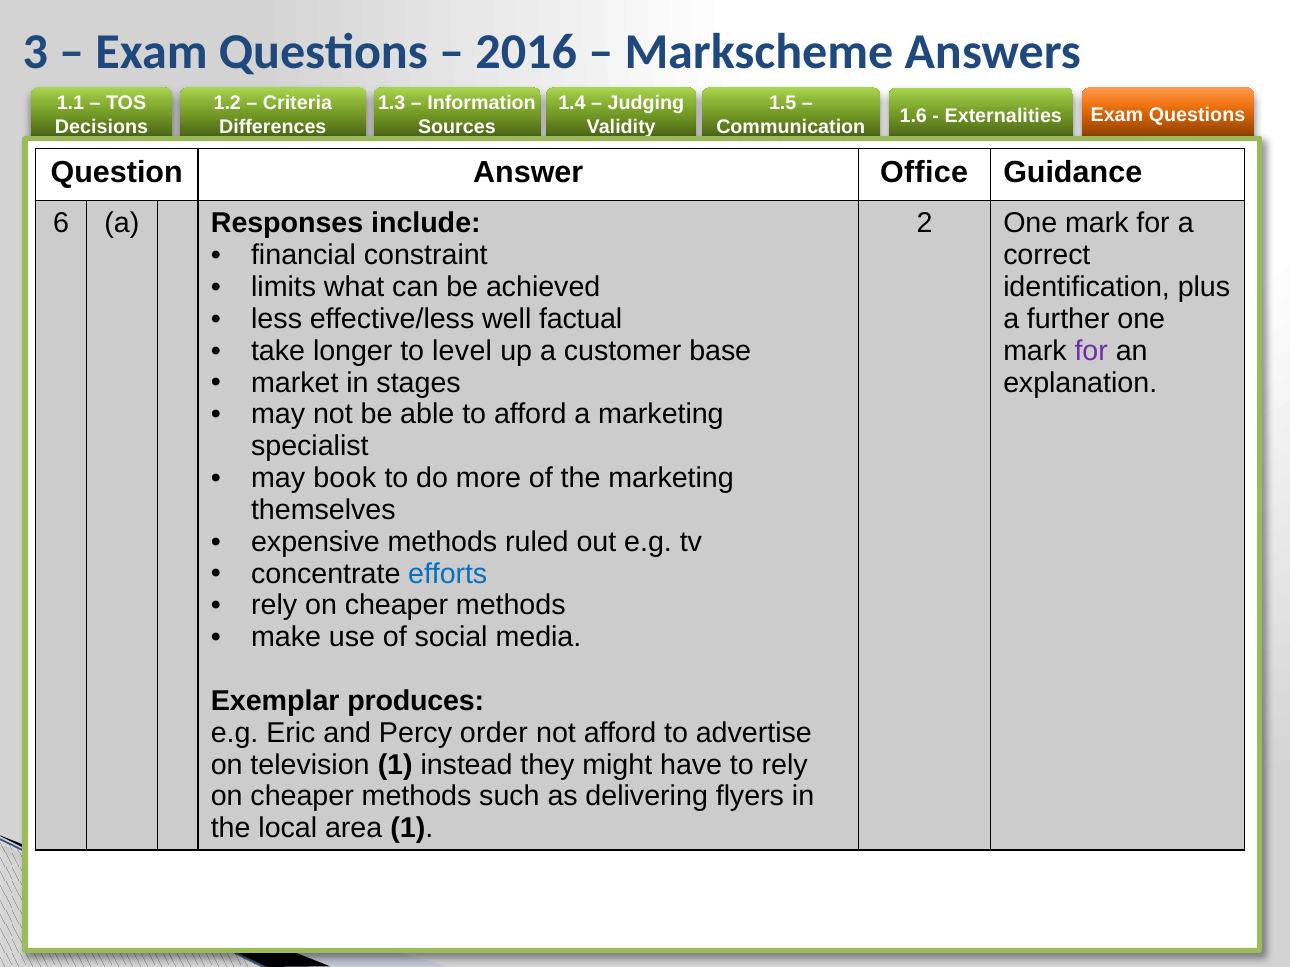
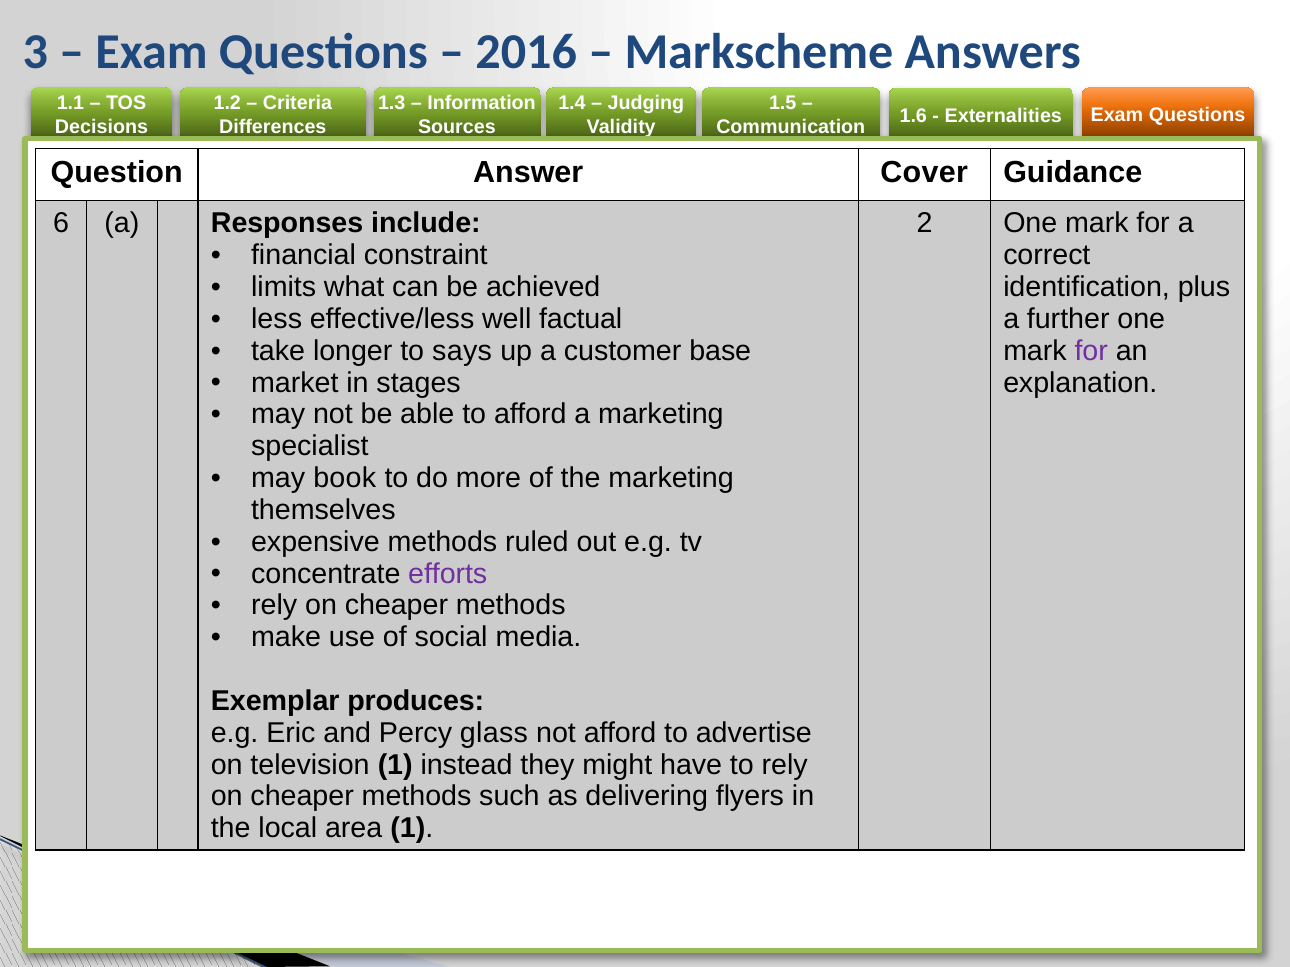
Office: Office -> Cover
level: level -> says
efforts colour: blue -> purple
order: order -> glass
